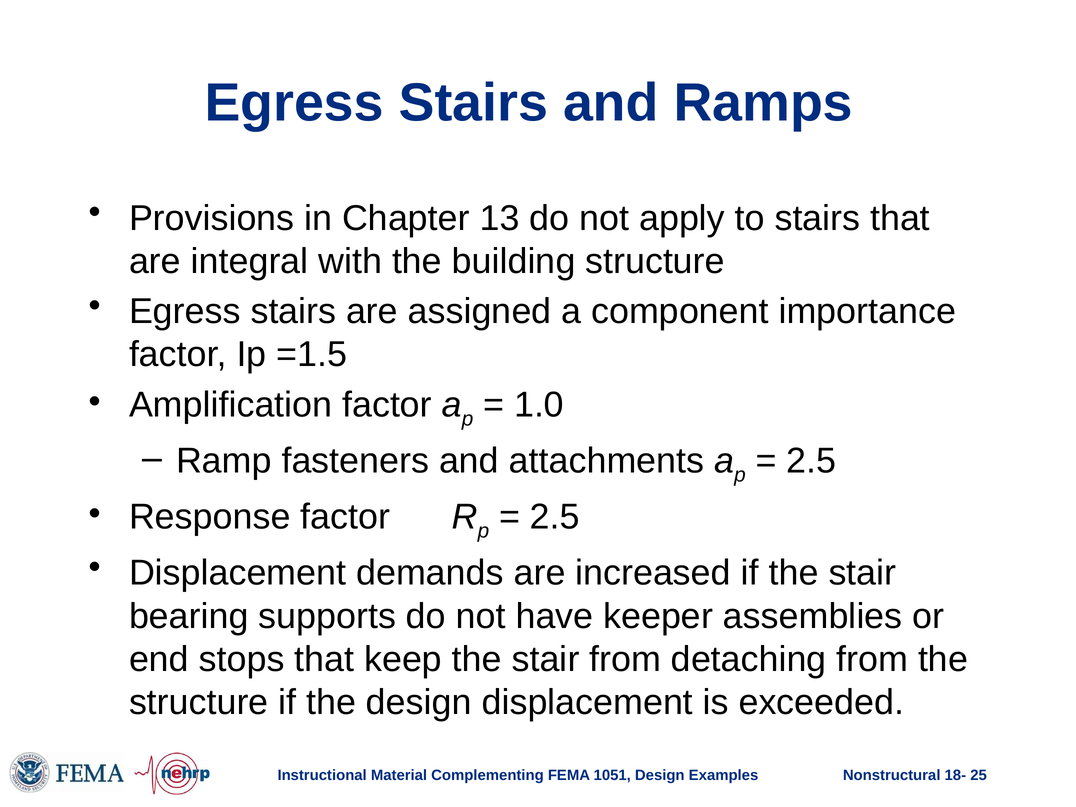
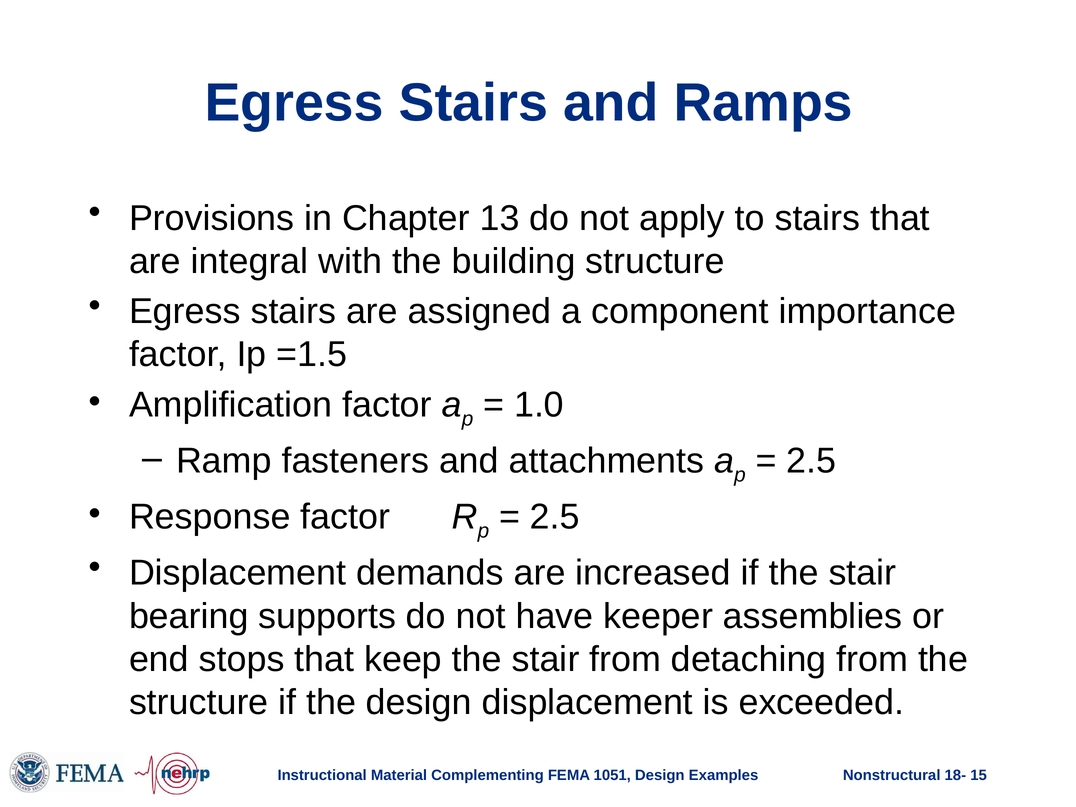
25: 25 -> 15
